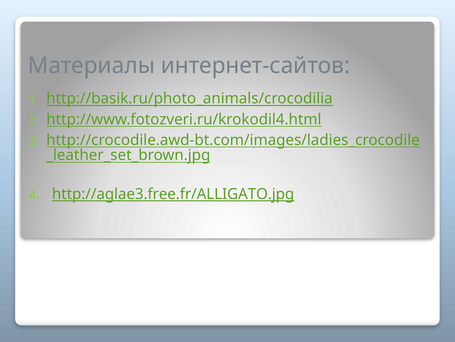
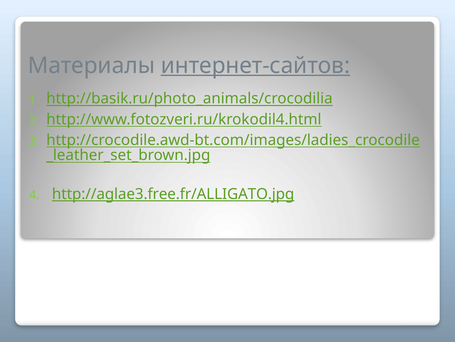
интернет-сайтов underline: none -> present
